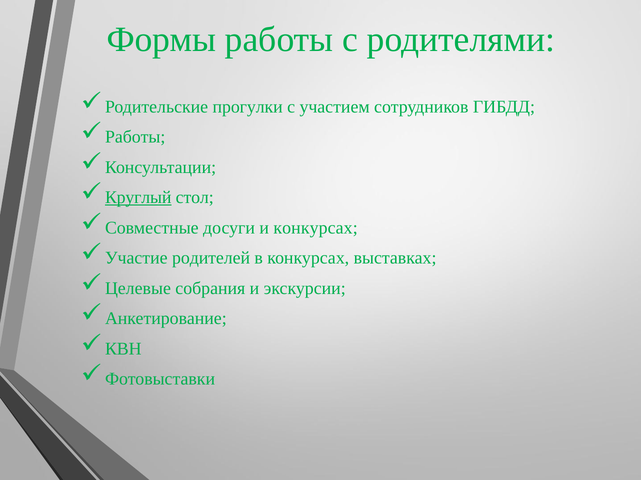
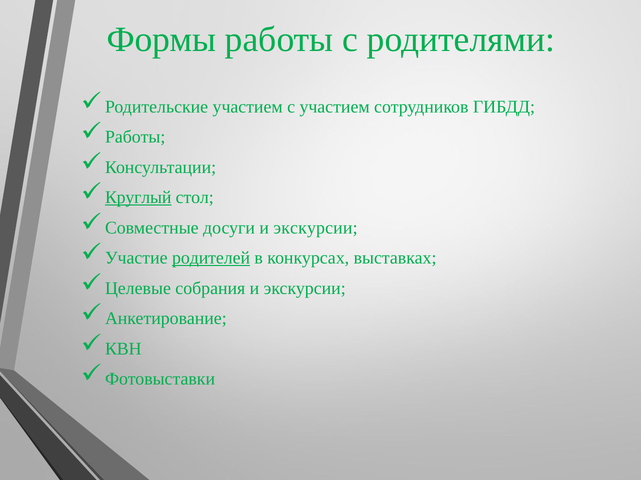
Родительские прогулки: прогулки -> участием
досуги и конкурсах: конкурсах -> экскурсии
родителей underline: none -> present
